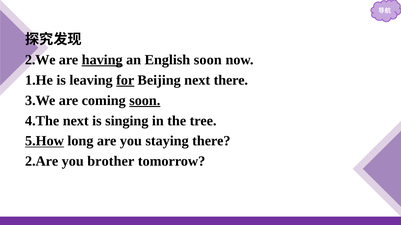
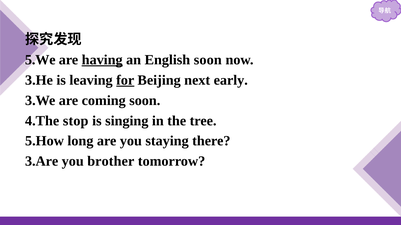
2.We: 2.We -> 5.We
1.He: 1.He -> 3.He
next there: there -> early
soon at (145, 101) underline: present -> none
4.The next: next -> stop
5.How underline: present -> none
2.Are: 2.Are -> 3.Are
